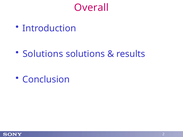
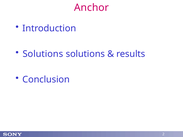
Overall: Overall -> Anchor
